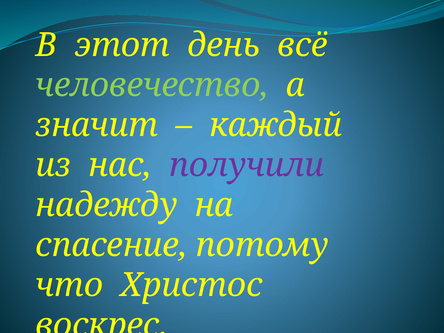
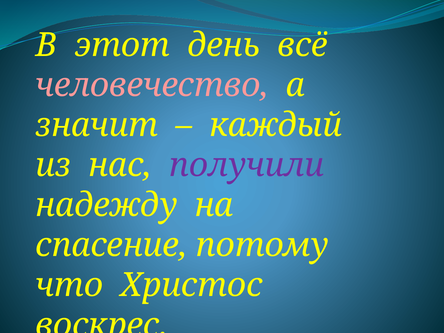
человечество colour: light green -> pink
